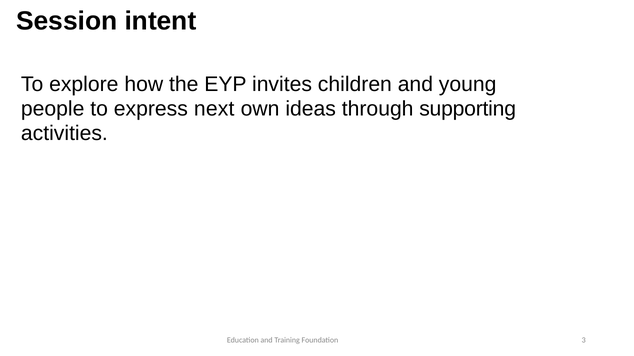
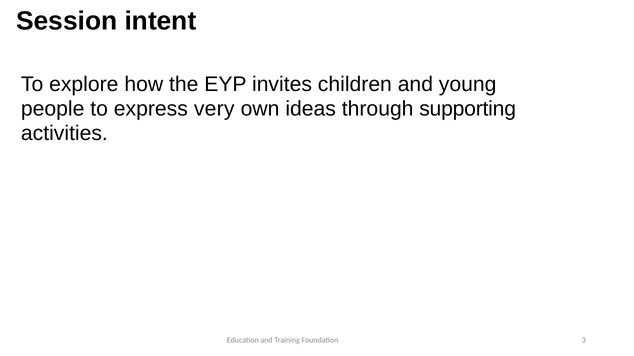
next: next -> very
